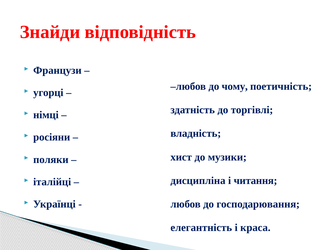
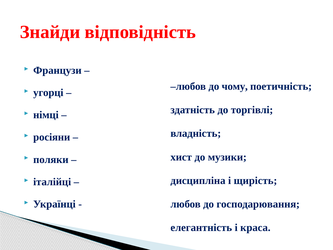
читання: читання -> щирість
